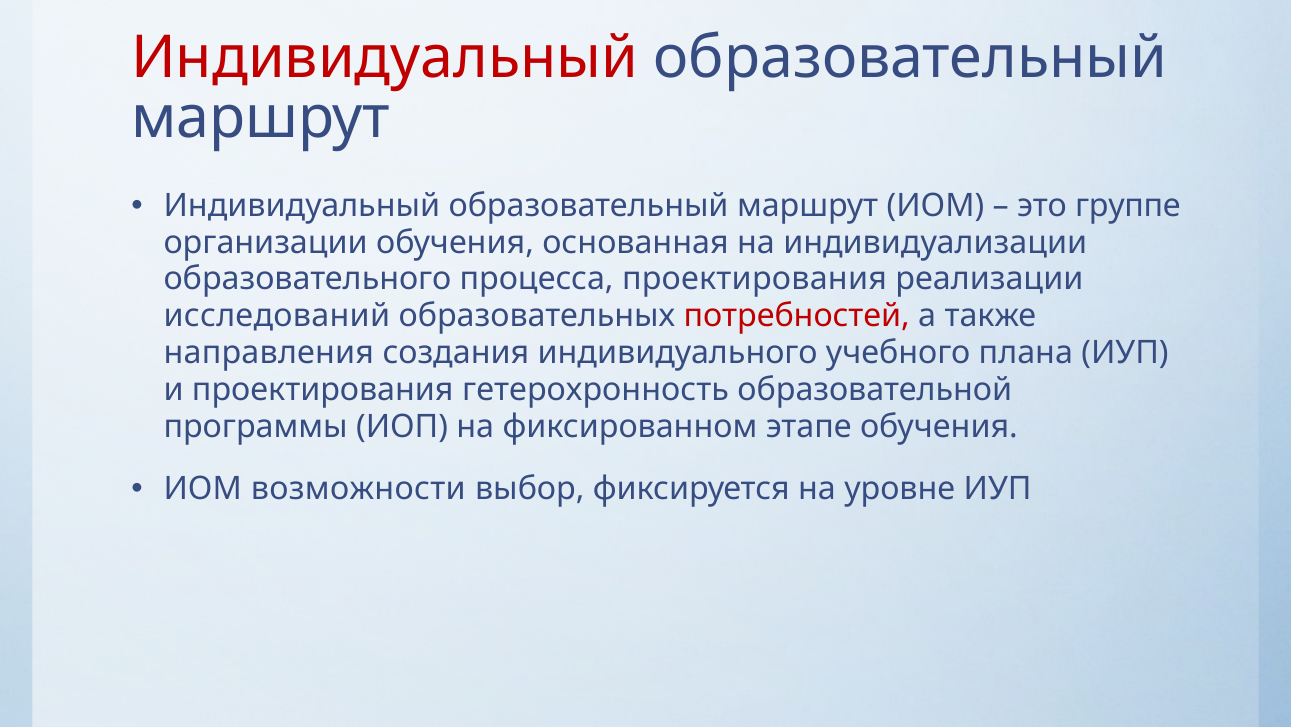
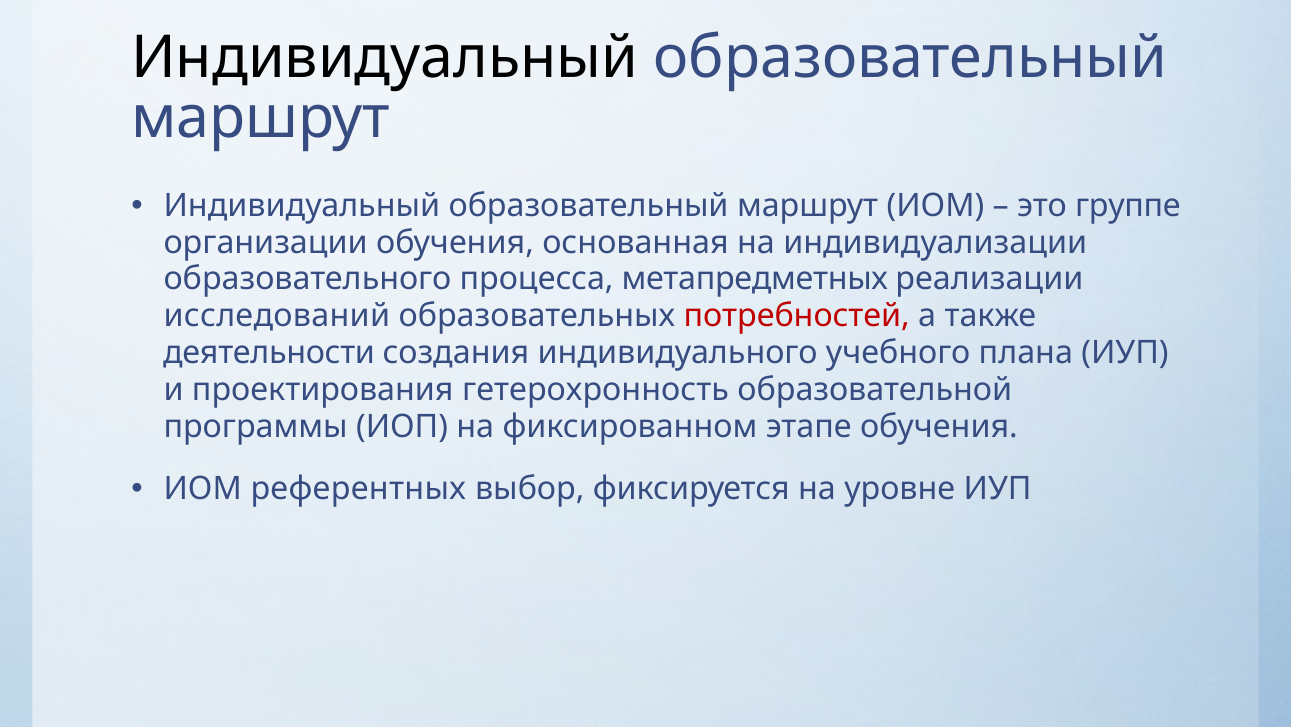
Индивидуальный at (385, 58) colour: red -> black
процесса проектирования: проектирования -> метапредметных
направления: направления -> деятельности
возможности: возможности -> референтных
